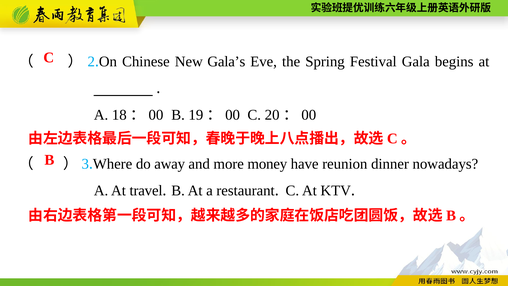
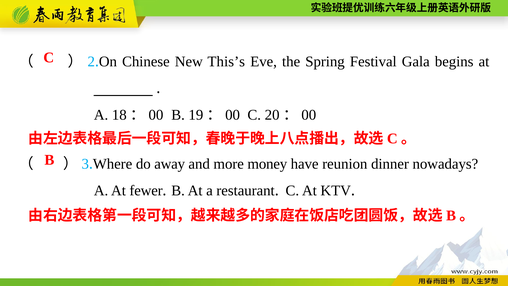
Gala’s: Gala’s -> This’s
travel: travel -> fewer
